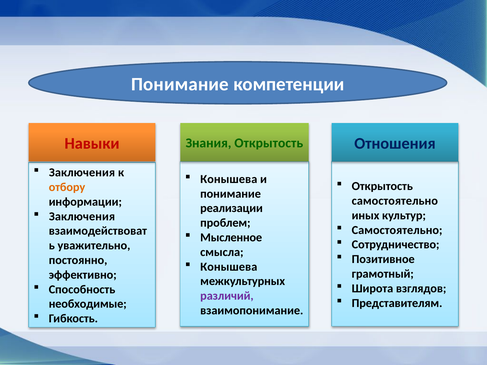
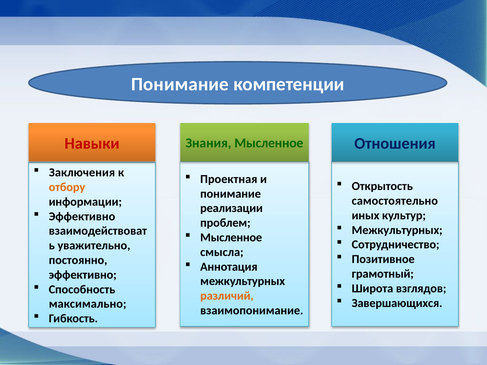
Знания Открытость: Открытость -> Мысленное
Конышева at (229, 179): Конышева -> Проектная
Заключения at (82, 217): Заключения -> Эффективно
Самостоятельно at (397, 230): Самостоятельно -> Межкультурных
Конышева at (229, 267): Конышева -> Аннотация
различий colour: purple -> orange
Представителям: Представителям -> Завершающихся
необходимые: необходимые -> максимально
